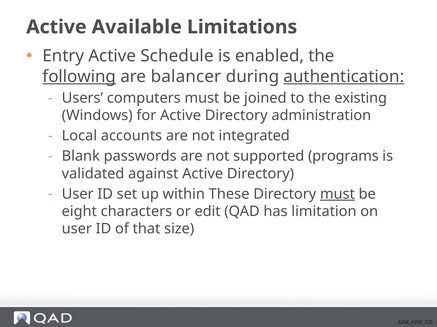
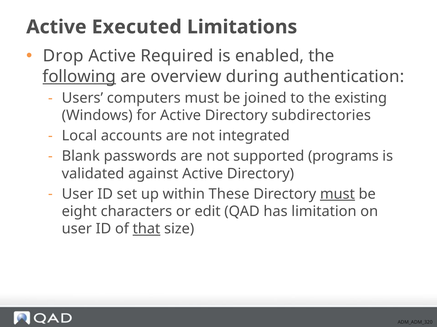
Available: Available -> Executed
Entry: Entry -> Drop
Schedule: Schedule -> Required
balancer: balancer -> overview
authentication underline: present -> none
administration: administration -> subdirectories
that underline: none -> present
